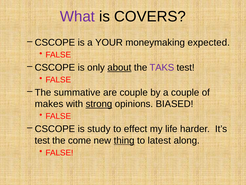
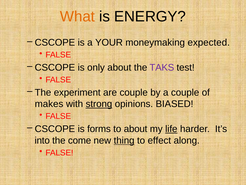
What colour: purple -> orange
COVERS: COVERS -> ENERGY
about at (119, 67) underline: present -> none
summative: summative -> experiment
study: study -> forms
to effect: effect -> about
life underline: none -> present
test at (42, 140): test -> into
latest: latest -> effect
